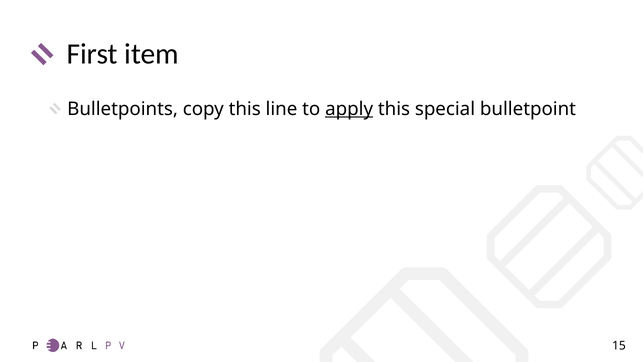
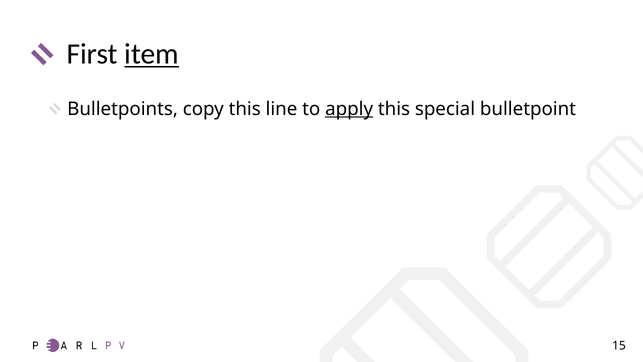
item underline: none -> present
